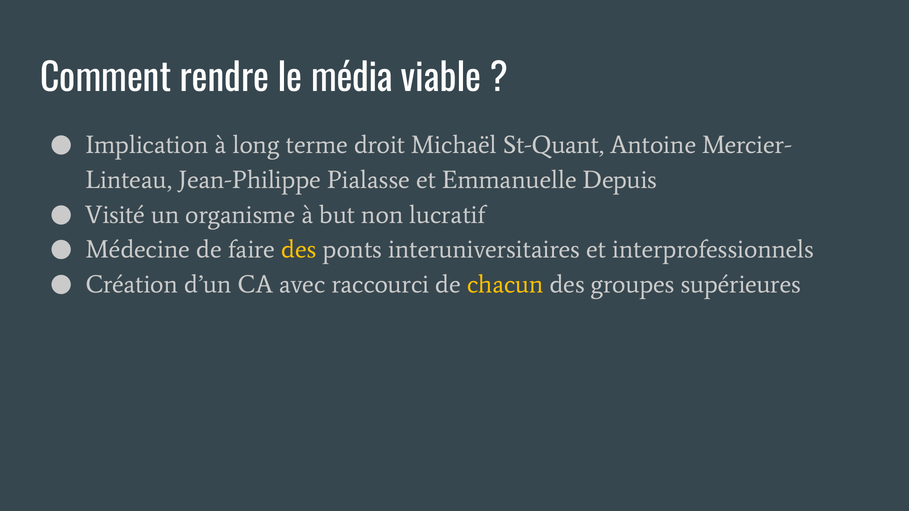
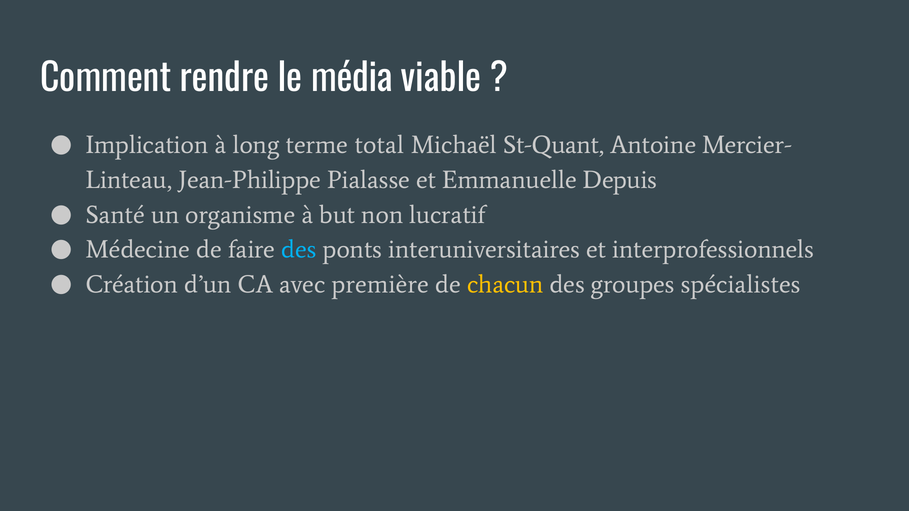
droit: droit -> total
Visité: Visité -> Santé
des at (299, 250) colour: yellow -> light blue
raccourci: raccourci -> première
supérieures: supérieures -> spécialistes
